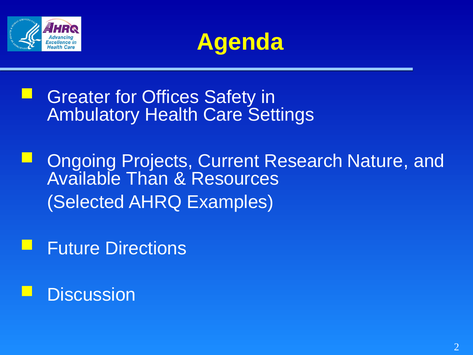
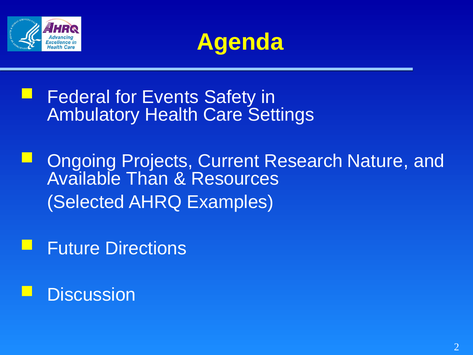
Greater: Greater -> Federal
Offices: Offices -> Events
